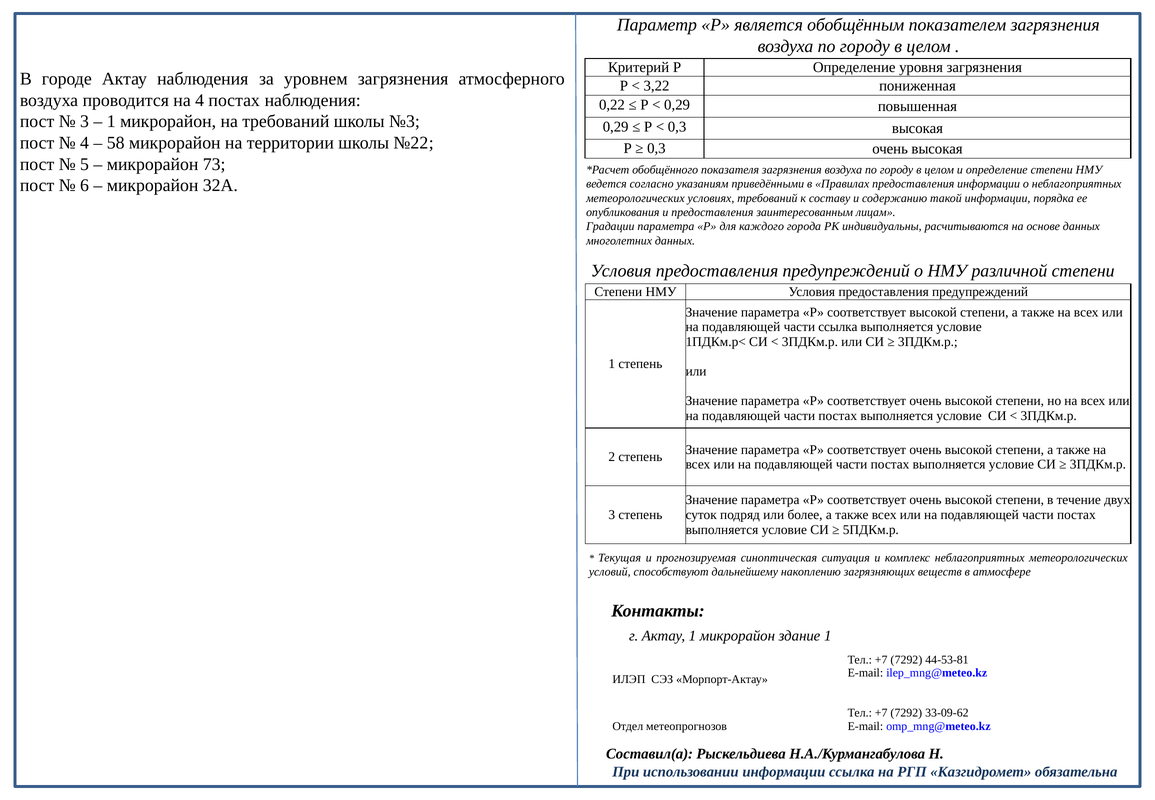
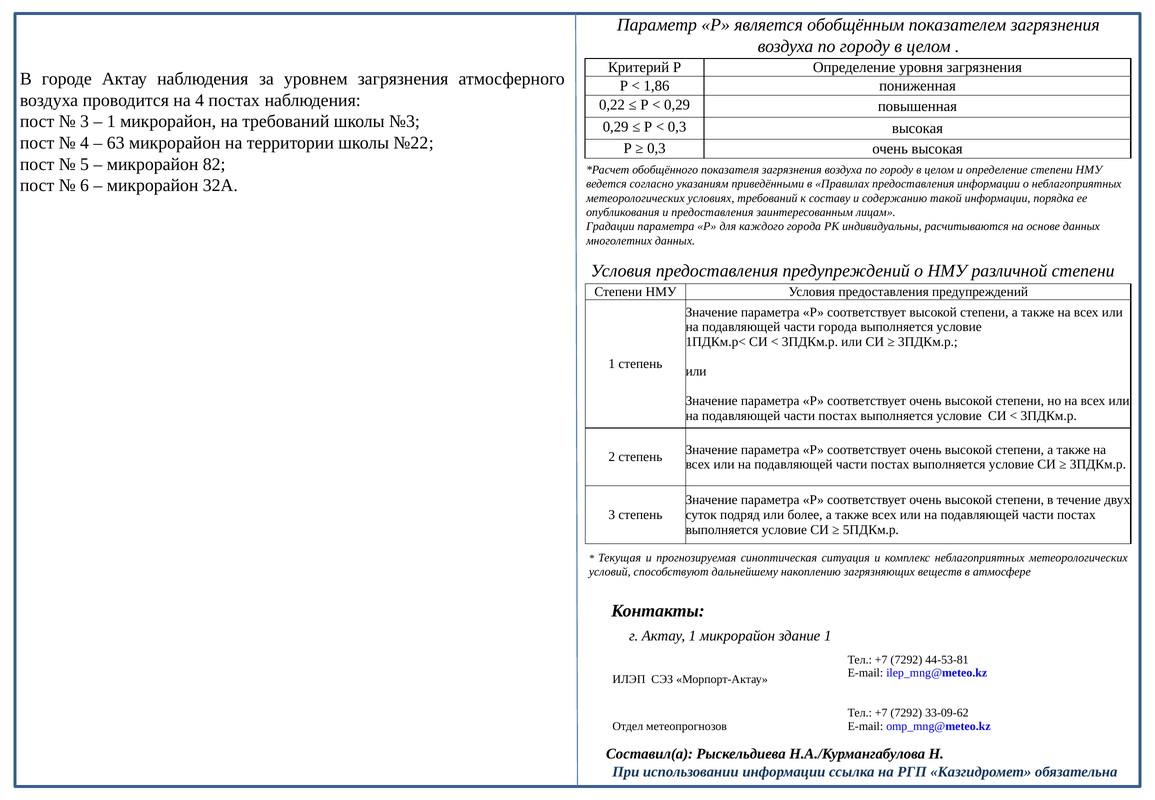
3,22: 3,22 -> 1,86
58: 58 -> 63
73: 73 -> 82
части ссылка: ссылка -> города
